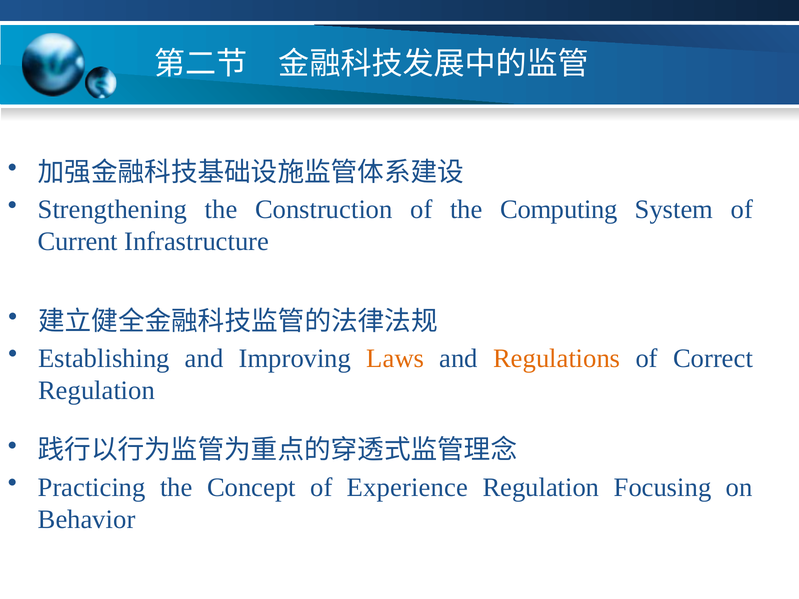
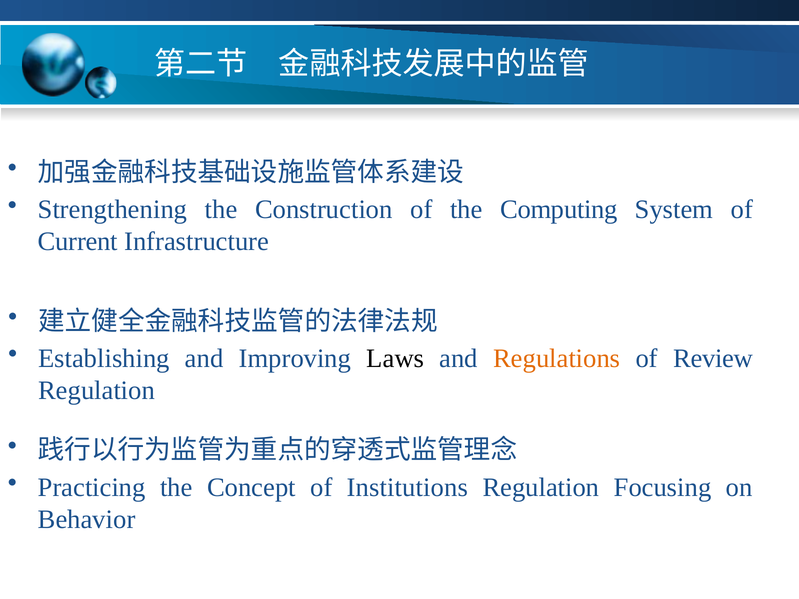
Laws colour: orange -> black
Correct: Correct -> Review
Experience: Experience -> Institutions
